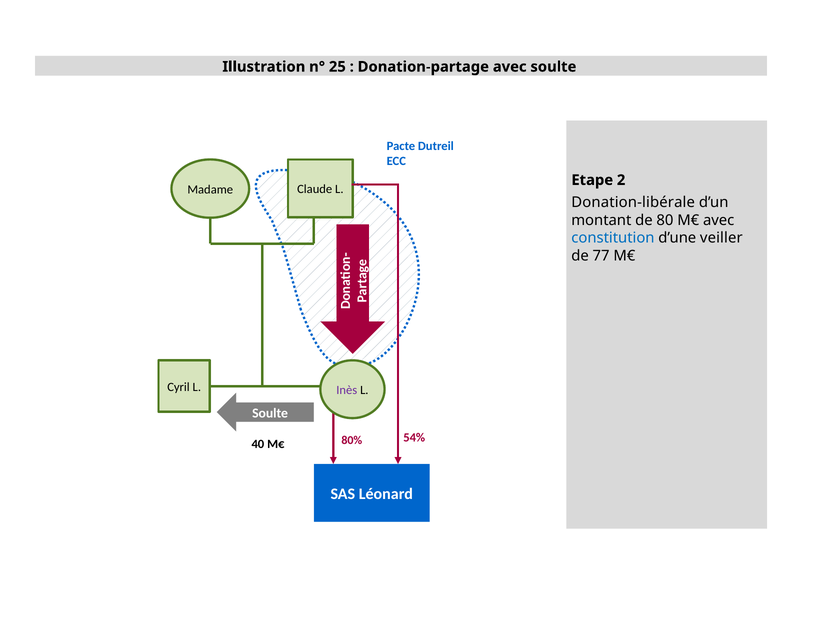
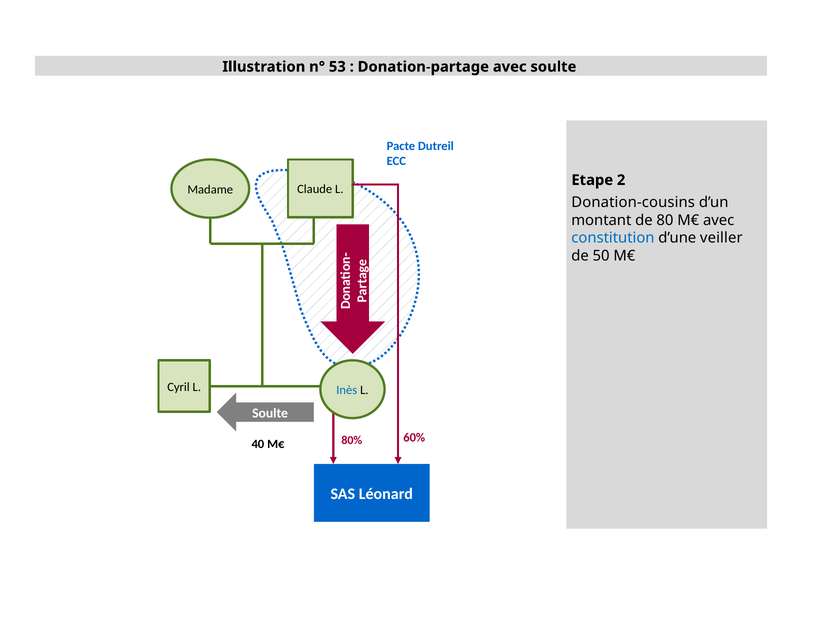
25: 25 -> 53
Donation-libérale: Donation-libérale -> Donation-cousins
77: 77 -> 50
Inès colour: purple -> blue
54%: 54% -> 60%
